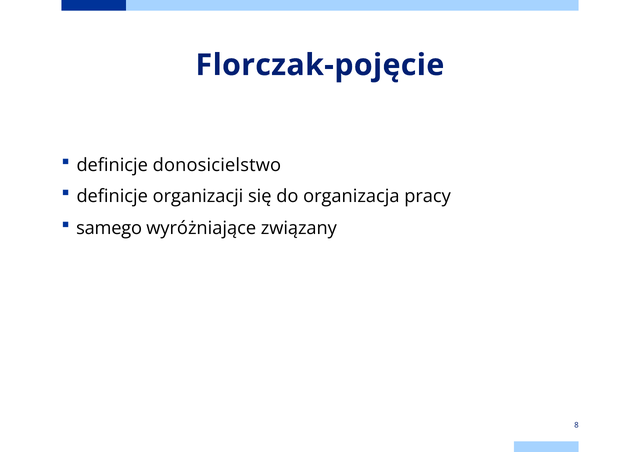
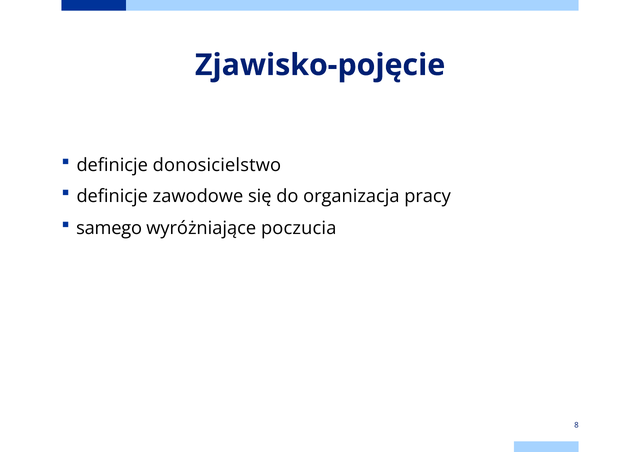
Florczak-pojęcie: Florczak-pojęcie -> Zjawisko-pojęcie
organizacji: organizacji -> zawodowe
związany: związany -> poczucia
